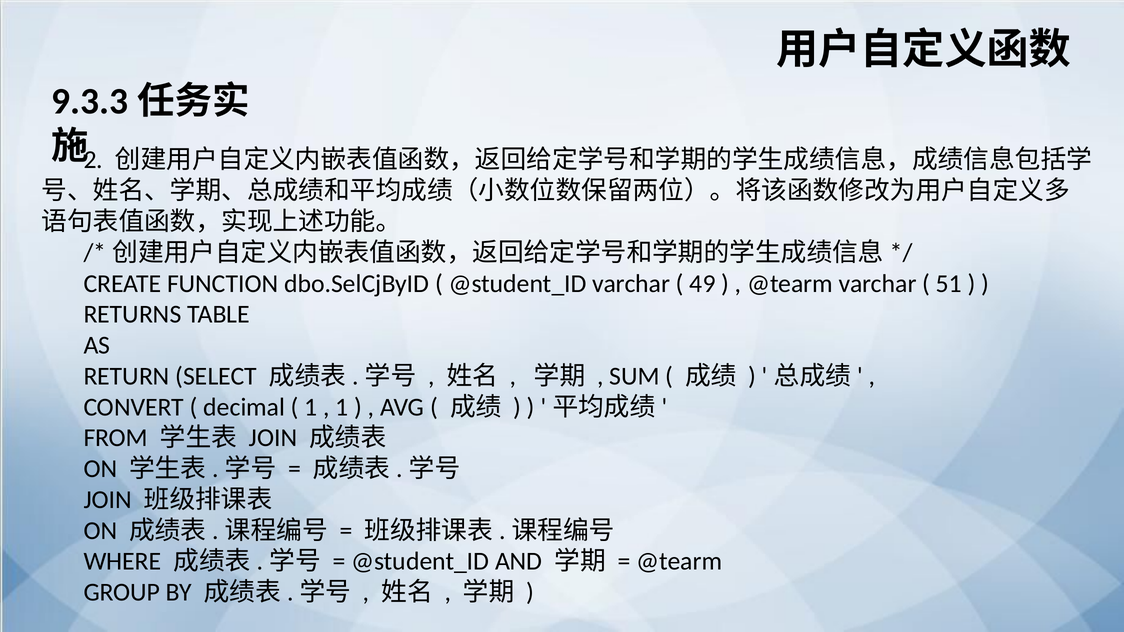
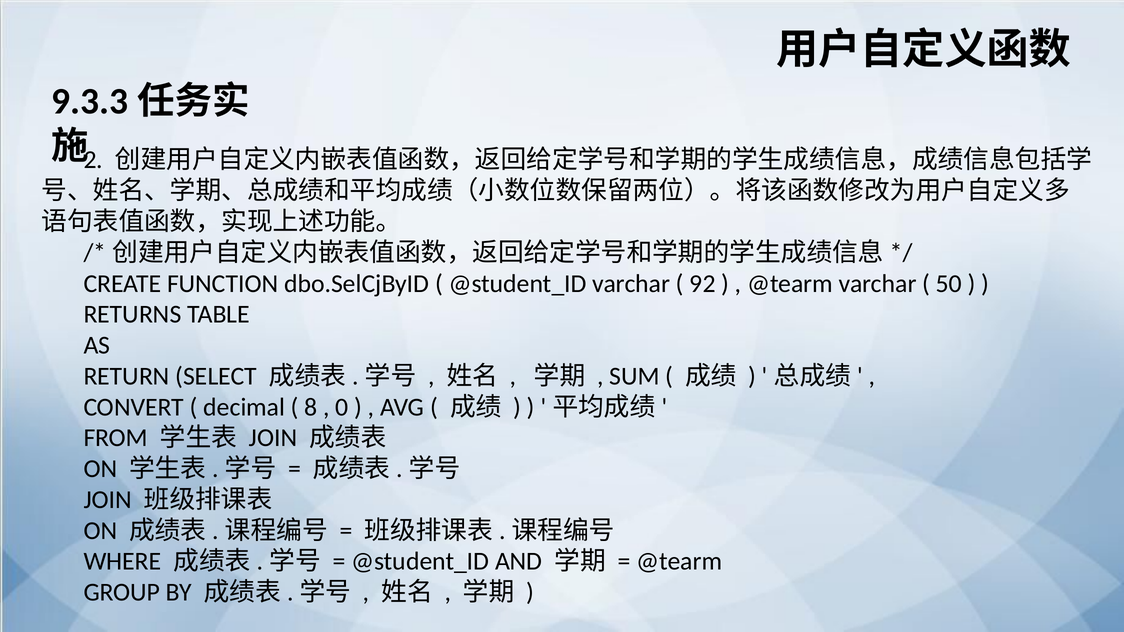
49: 49 -> 92
51: 51 -> 50
1 at (311, 407): 1 -> 8
1 at (342, 407): 1 -> 0
